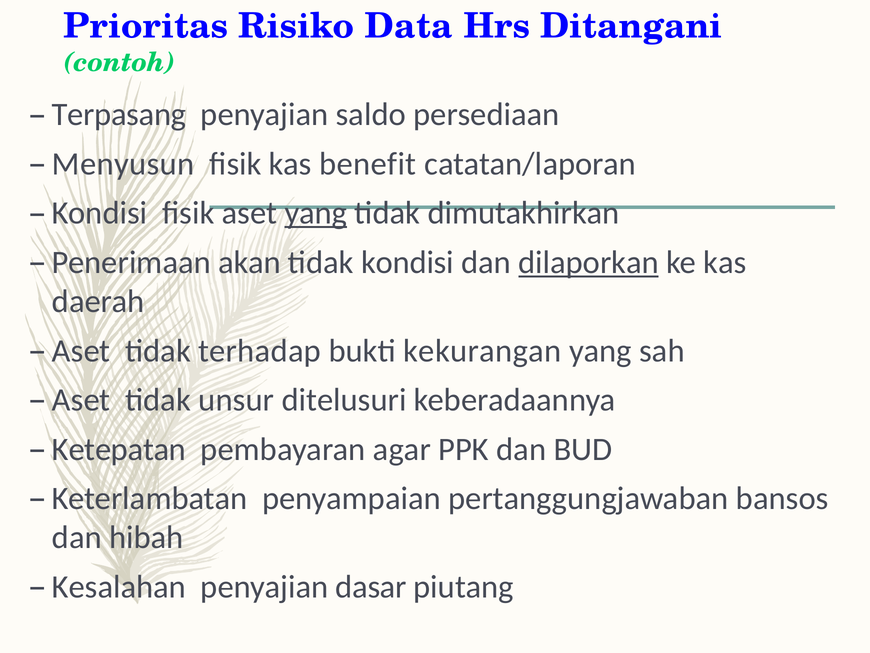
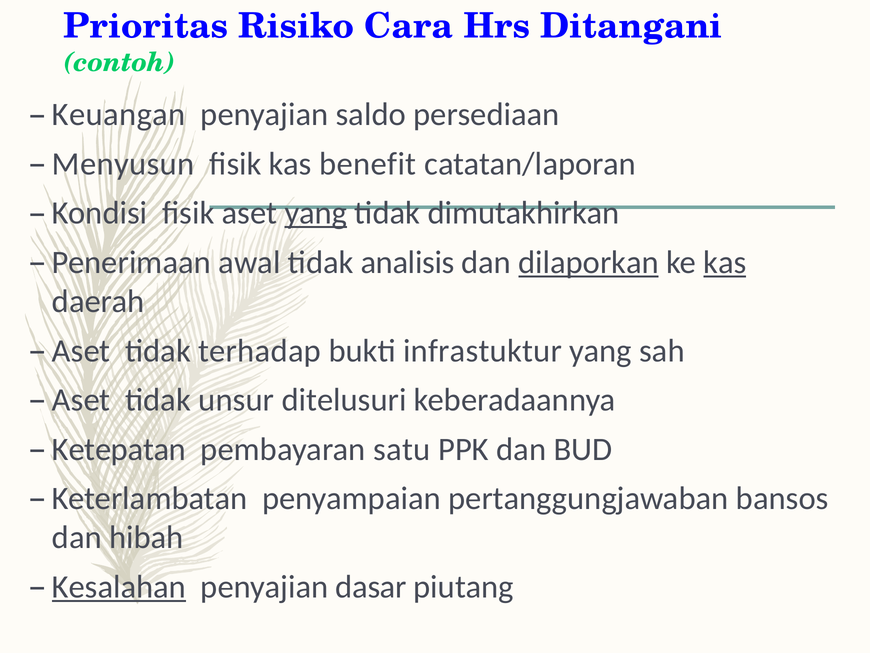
Data: Data -> Cara
Terpasang: Terpasang -> Keuangan
akan: akan -> awal
tidak kondisi: kondisi -> analisis
kas at (725, 262) underline: none -> present
kekurangan: kekurangan -> infrastuktur
agar: agar -> satu
Kesalahan underline: none -> present
